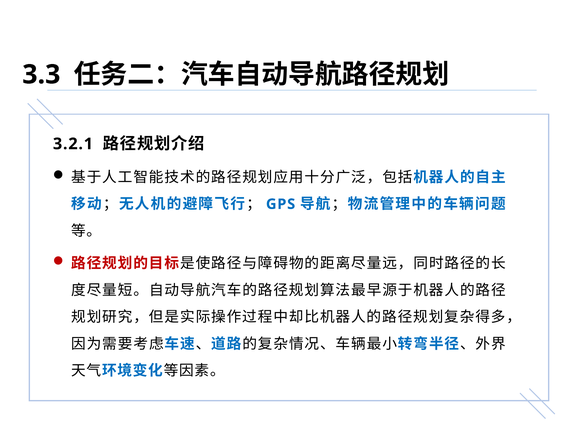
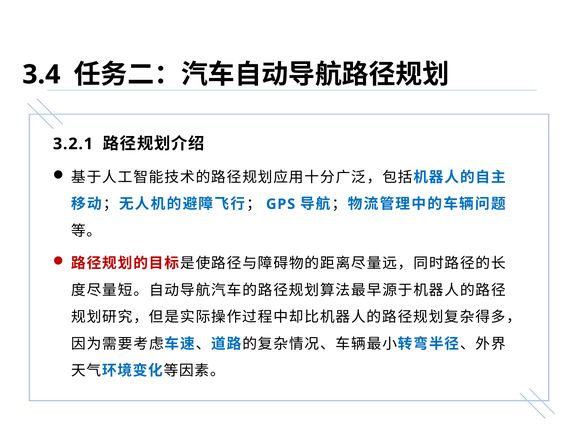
3.3: 3.3 -> 3.4
